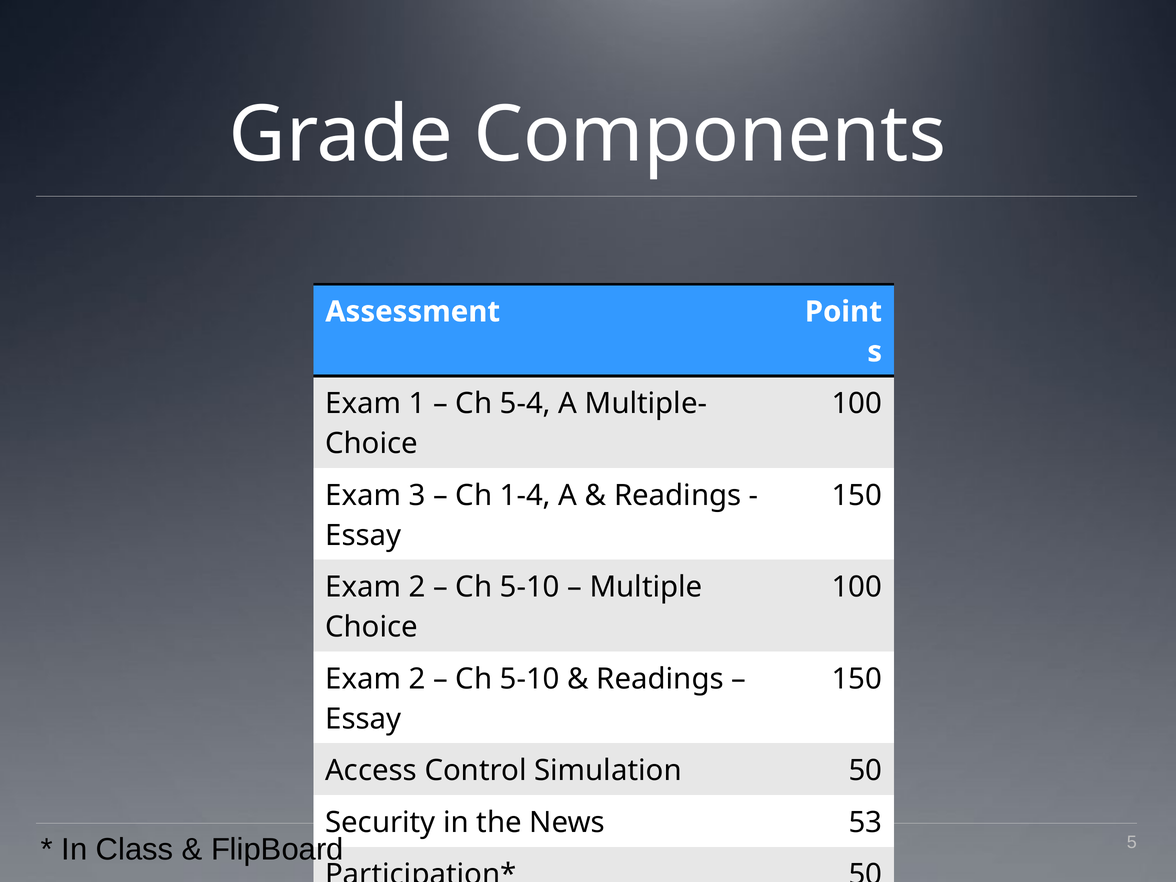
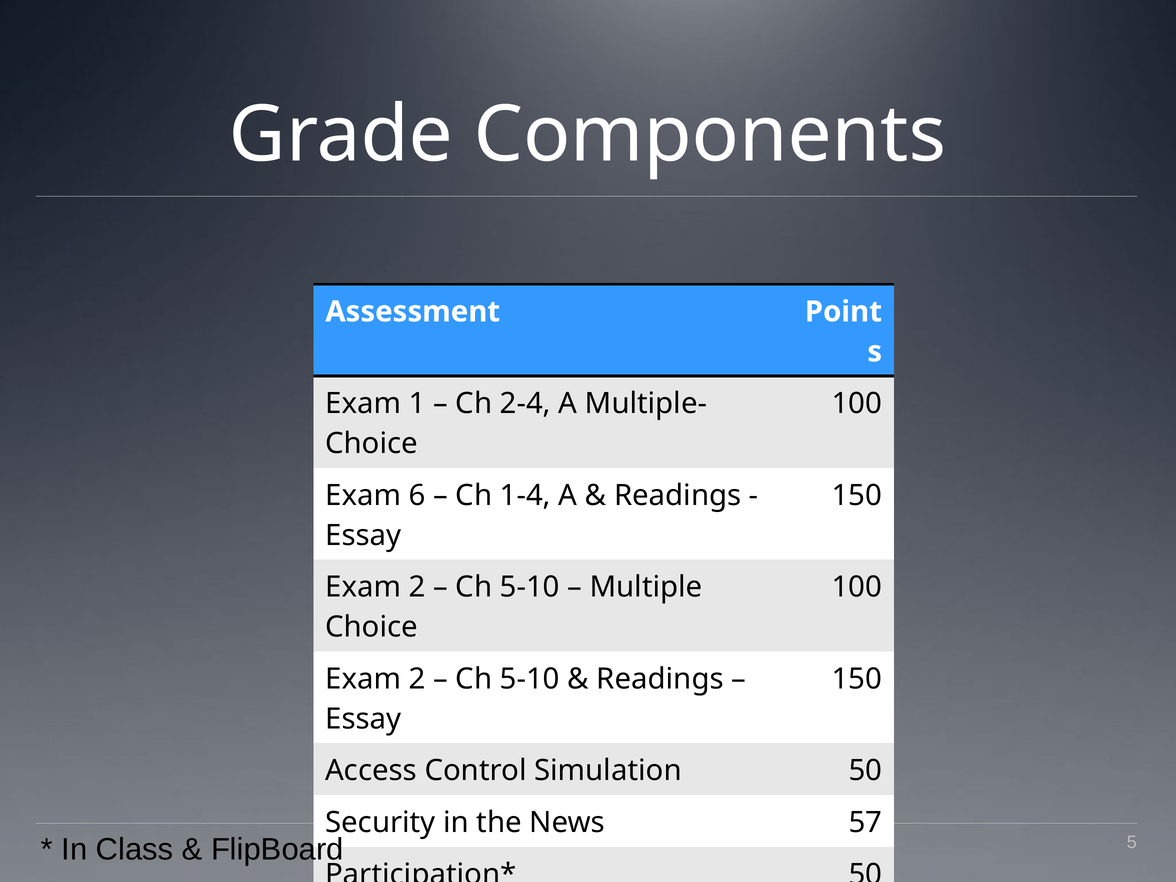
5-4: 5-4 -> 2-4
3: 3 -> 6
53: 53 -> 57
